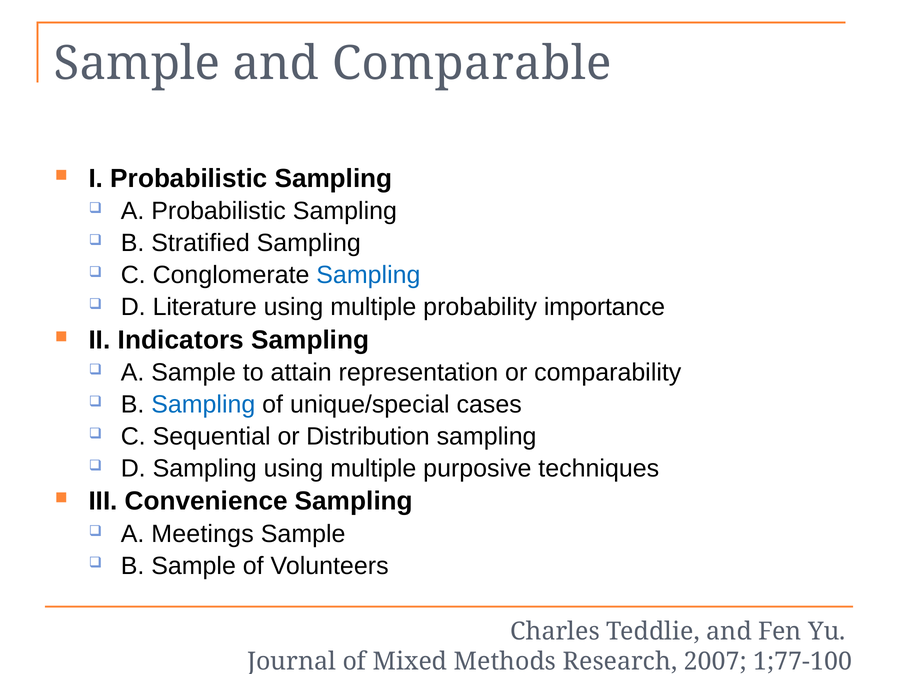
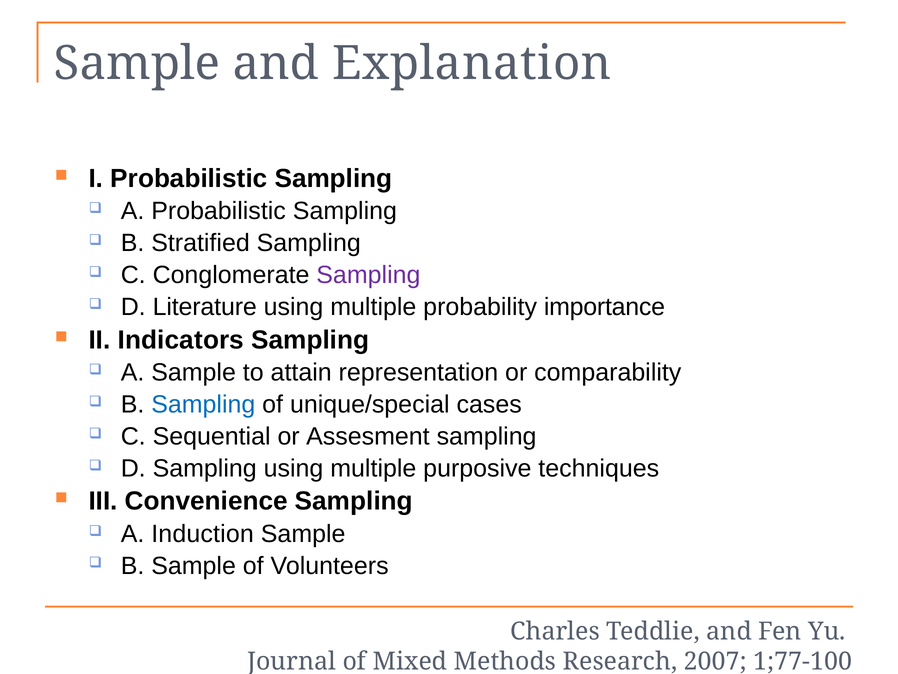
Comparable: Comparable -> Explanation
Sampling at (368, 275) colour: blue -> purple
Distribution: Distribution -> Assesment
Meetings: Meetings -> Induction
